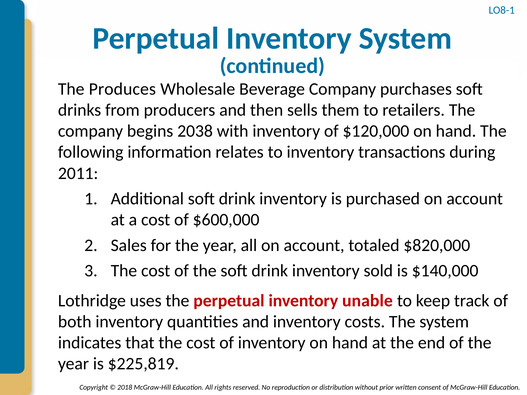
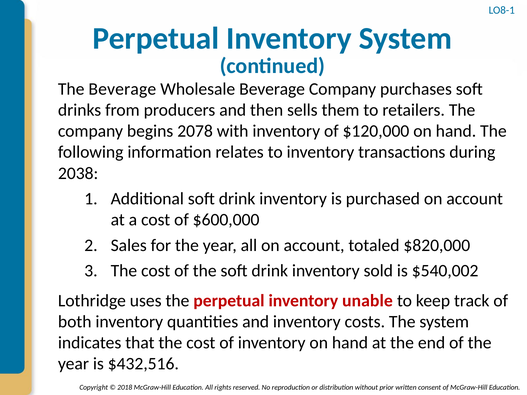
The Produces: Produces -> Beverage
2038: 2038 -> 2078
2011: 2011 -> 2038
$140,000: $140,000 -> $540,002
$225,819: $225,819 -> $432,516
